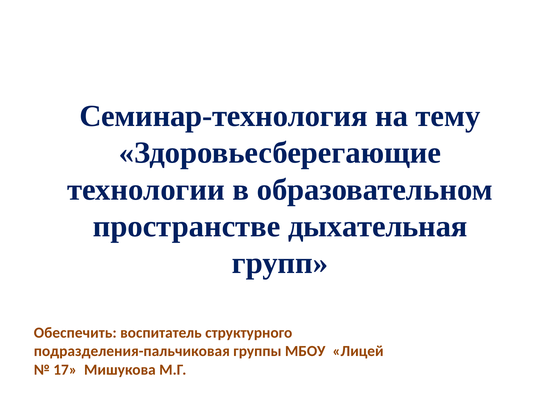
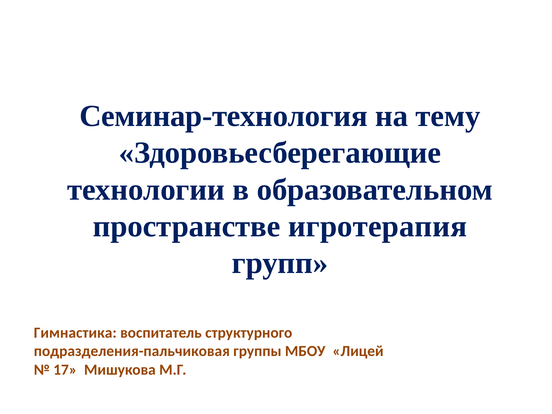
дыхательная: дыхательная -> игротерапия
Обеспечить: Обеспечить -> Гимнастика
